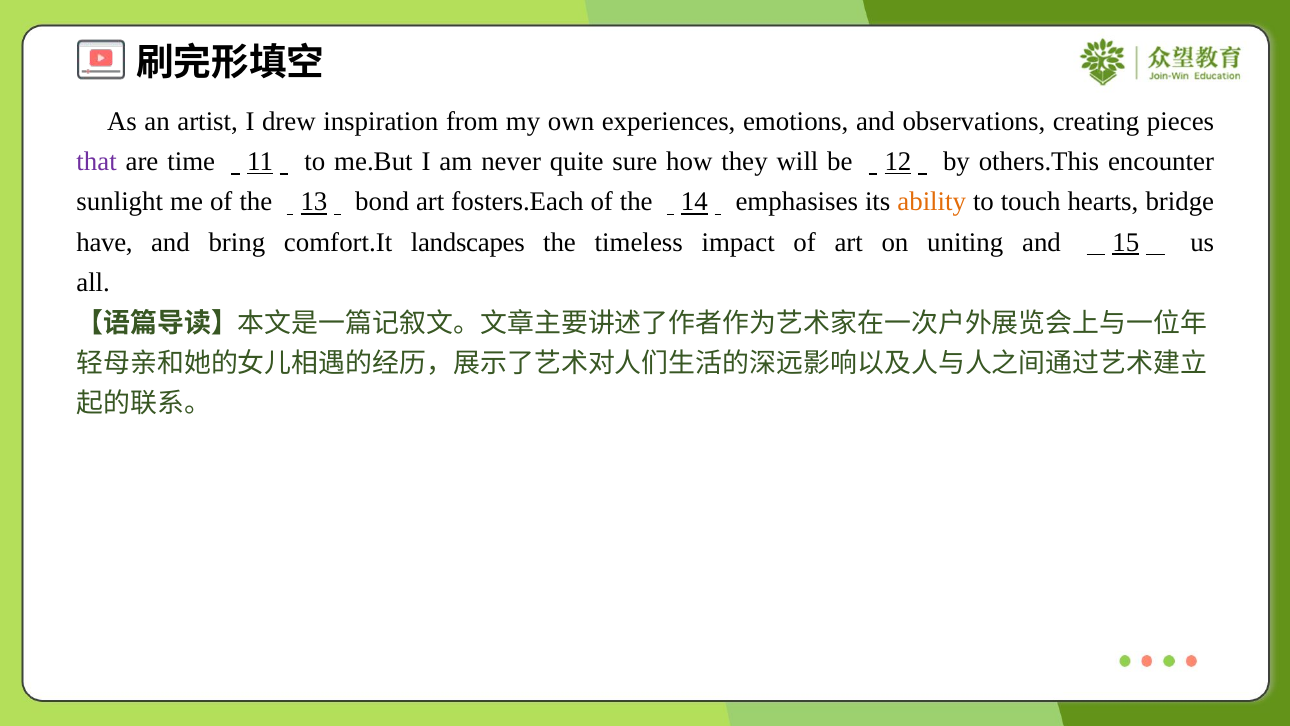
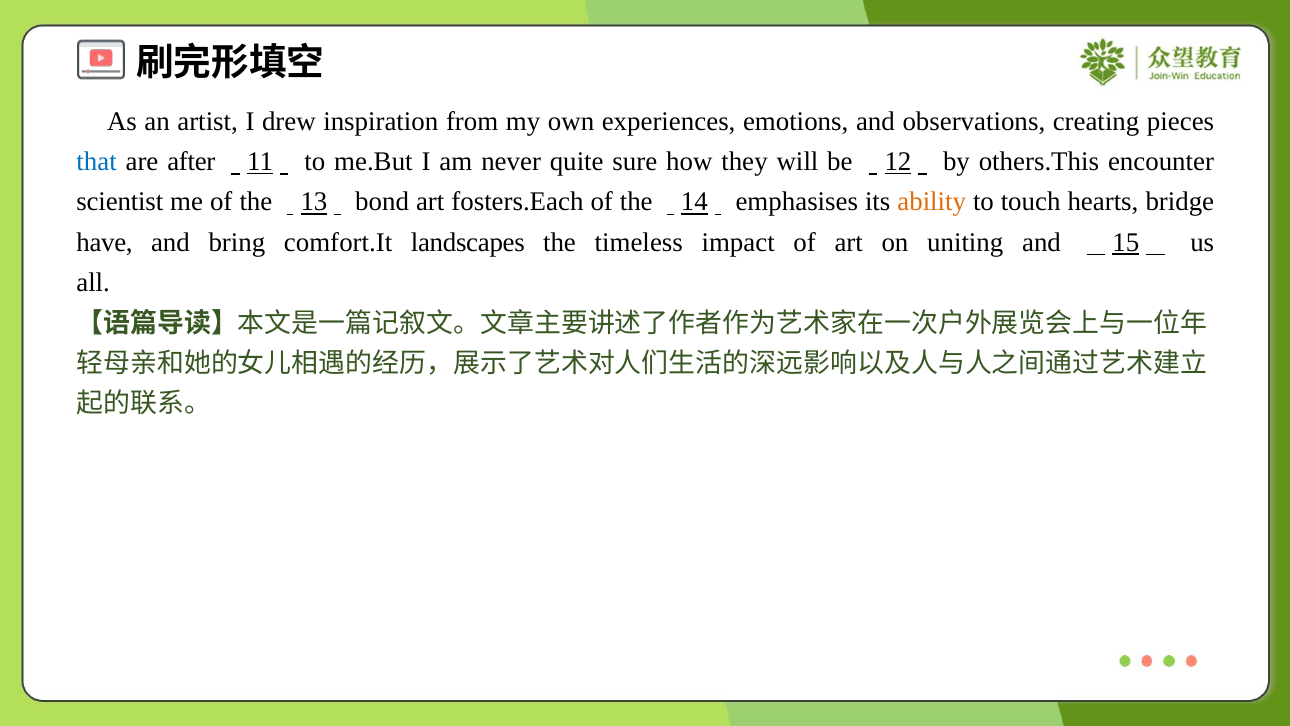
that colour: purple -> blue
time: time -> after
sunlight: sunlight -> scientist
